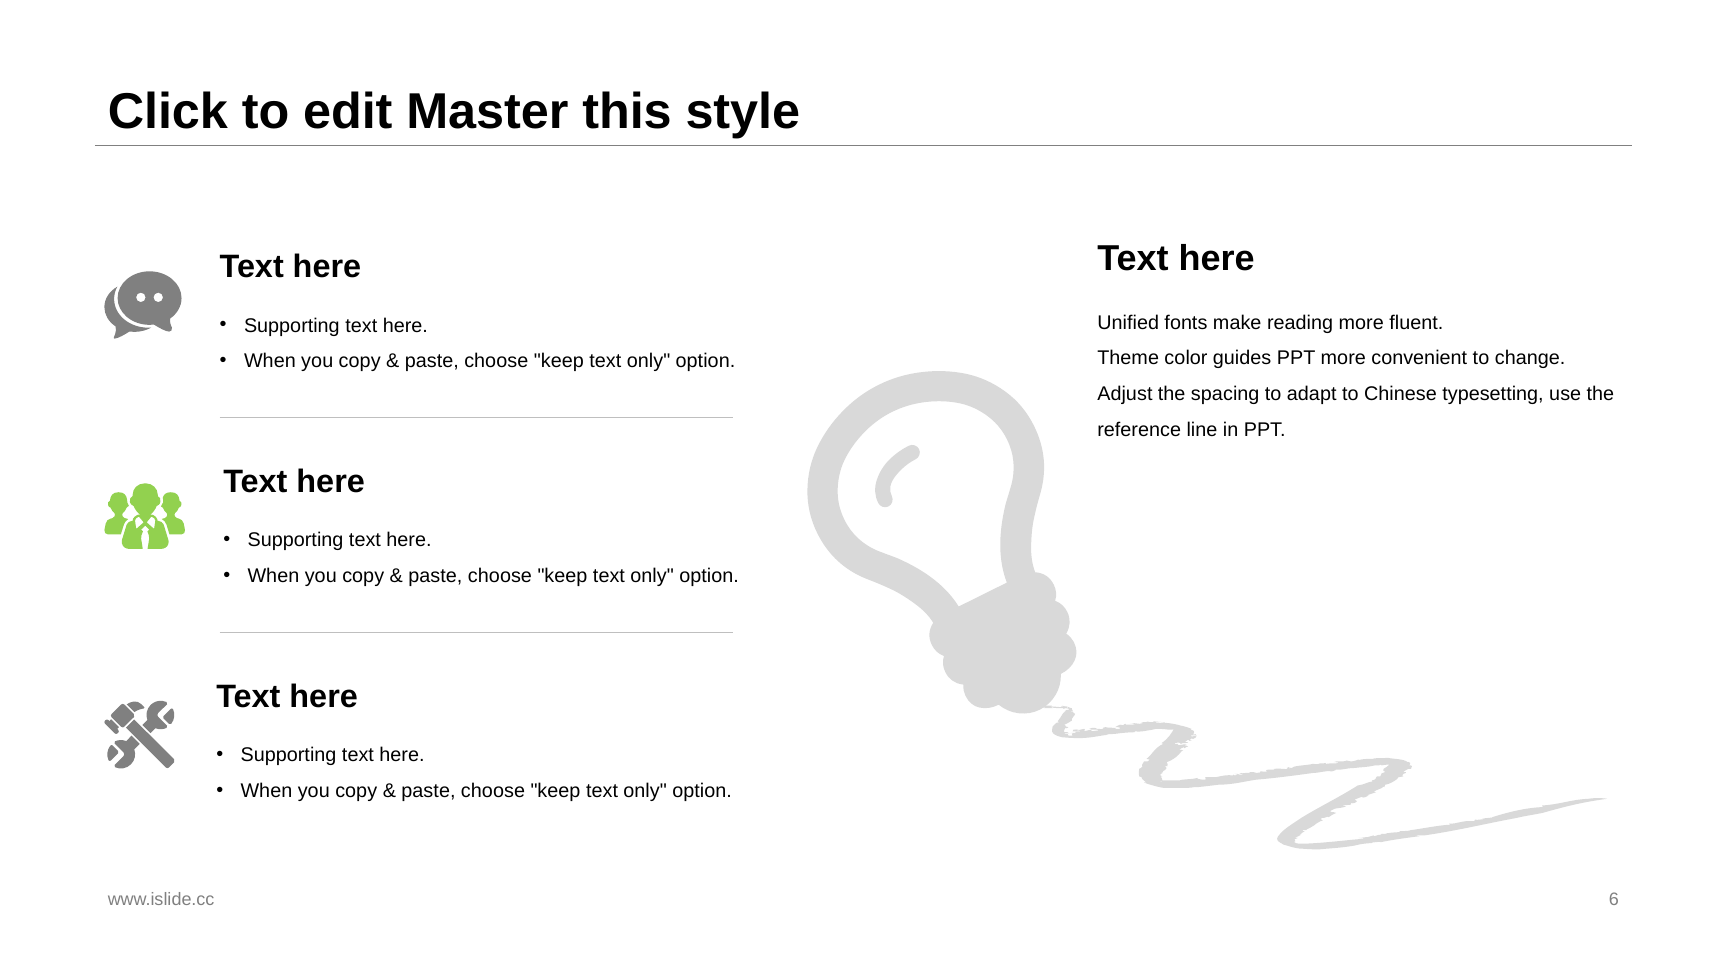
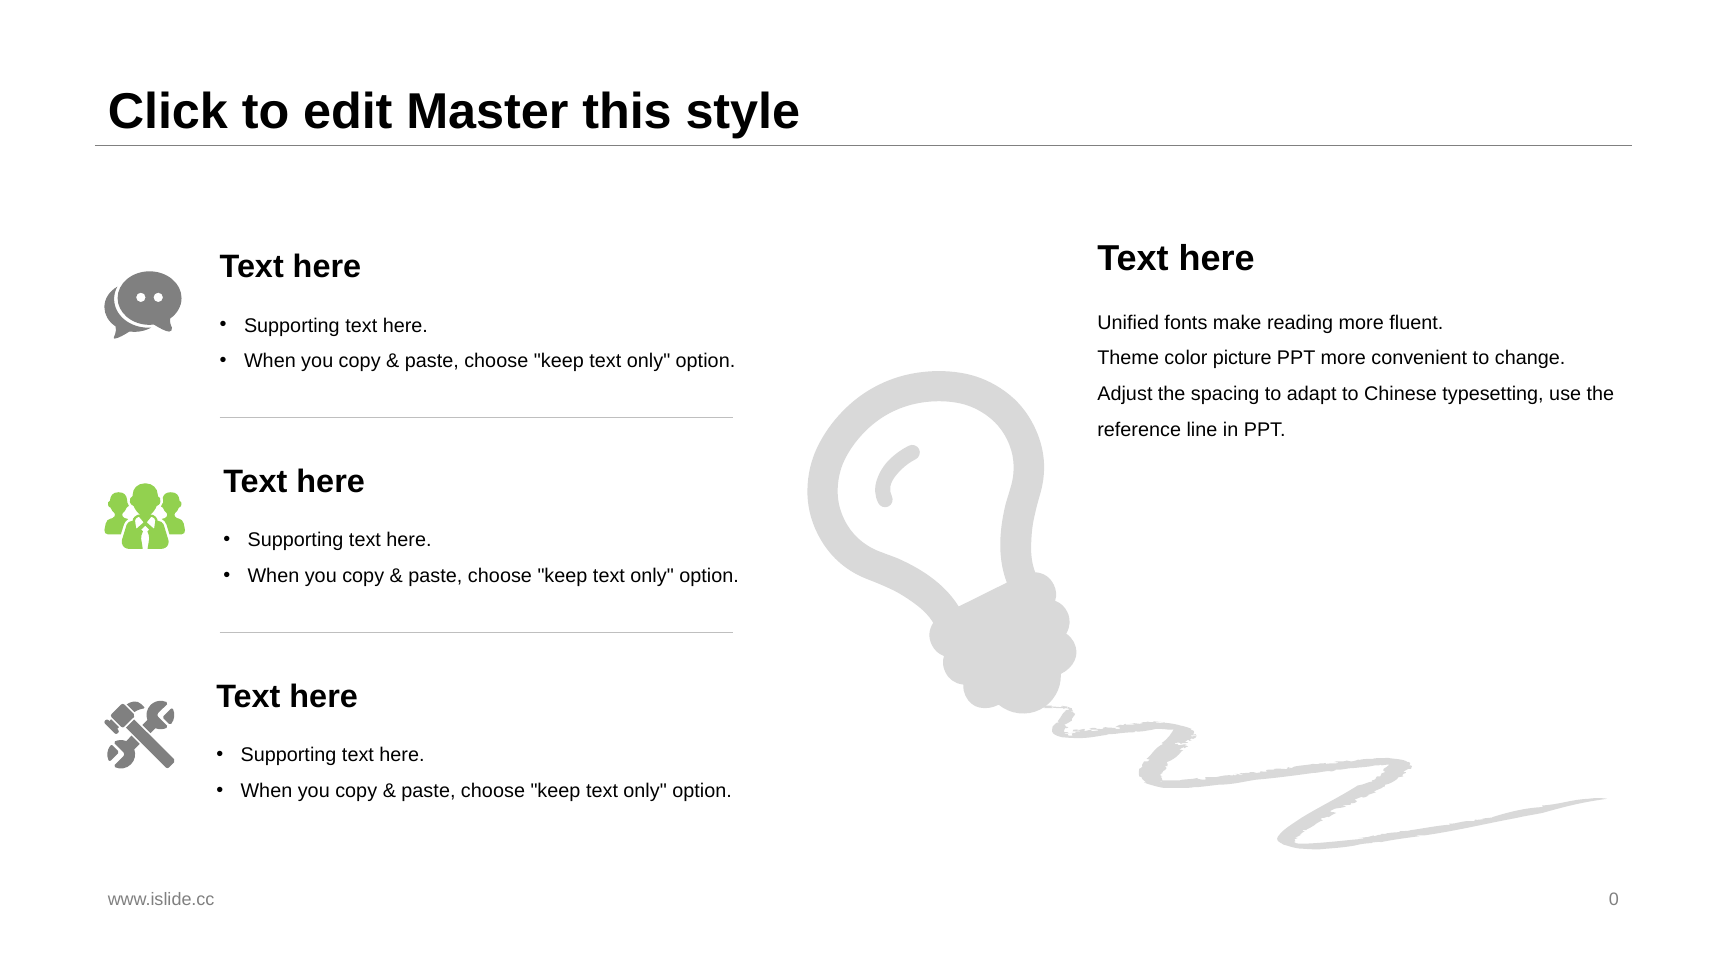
guides: guides -> picture
6: 6 -> 0
